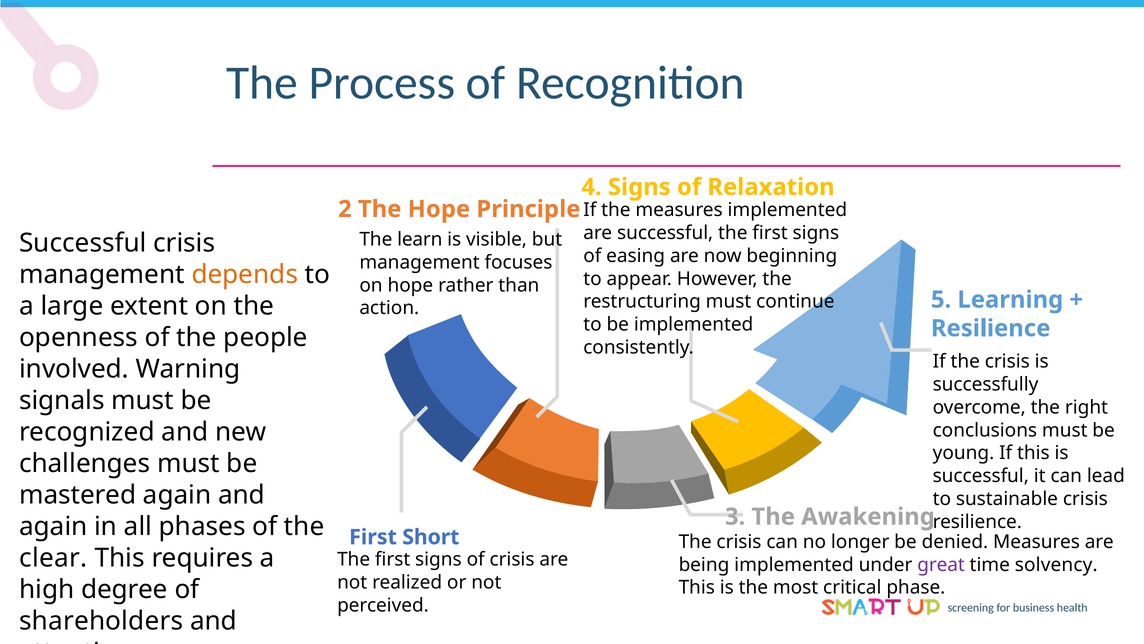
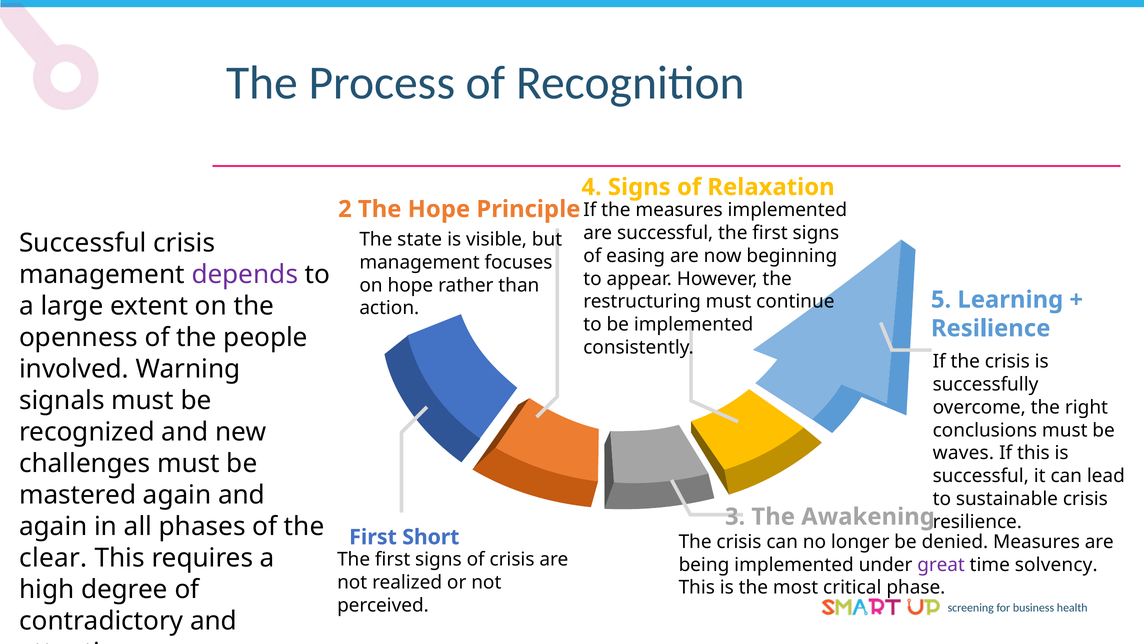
learn: learn -> state
depends colour: orange -> purple
young: young -> waves
shareholders: shareholders -> contradictory
